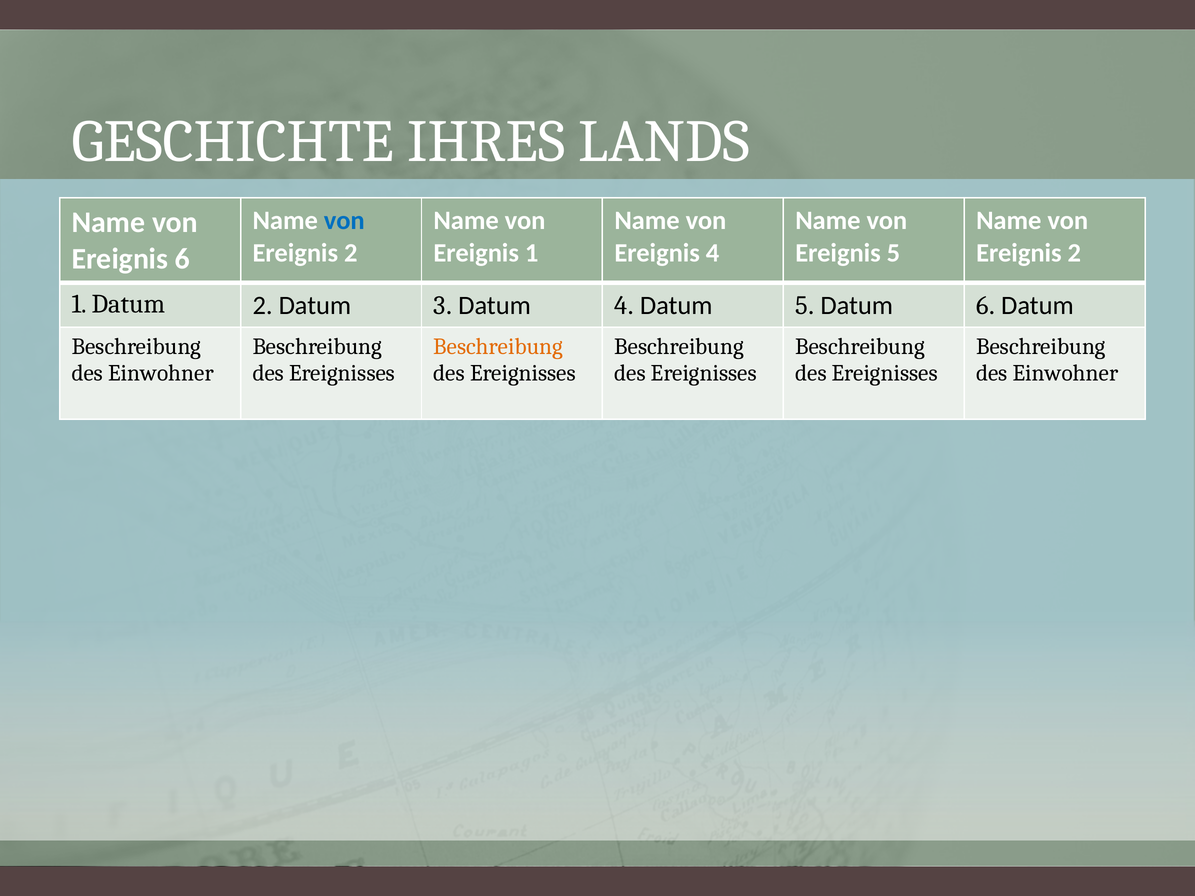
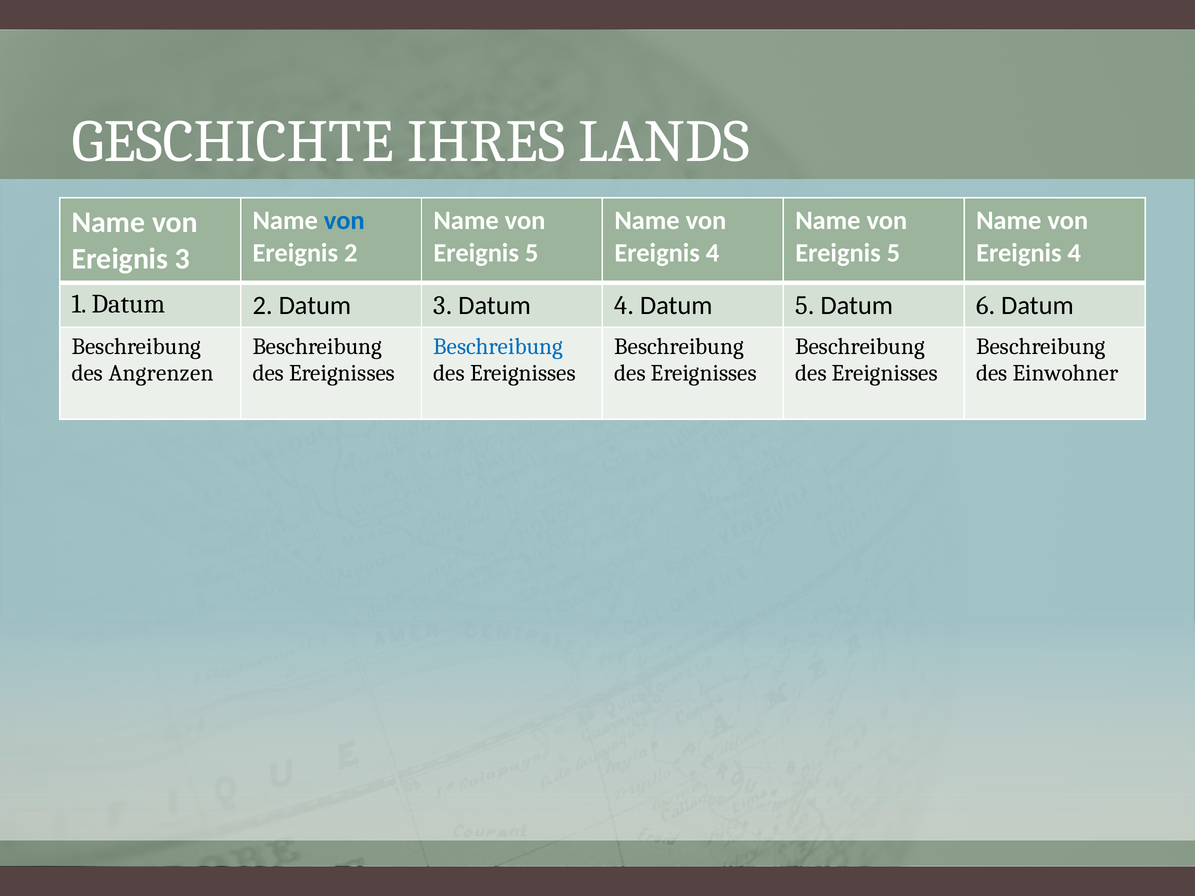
1 at (532, 253): 1 -> 5
2 at (1074, 253): 2 -> 4
Ereignis 6: 6 -> 3
Beschreibung at (498, 347) colour: orange -> blue
Einwohner at (161, 373): Einwohner -> Angrenzen
